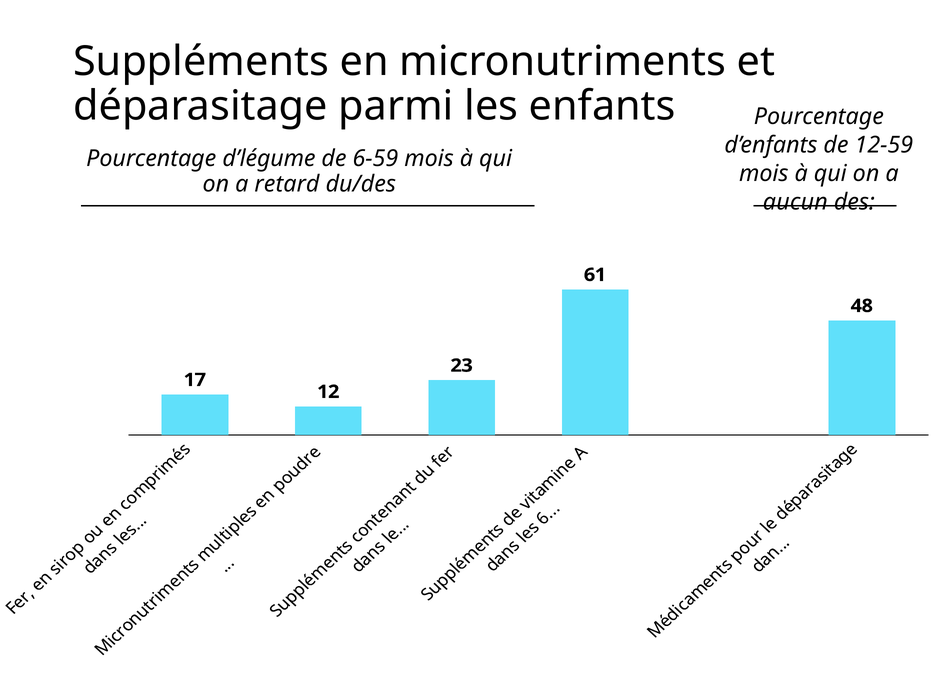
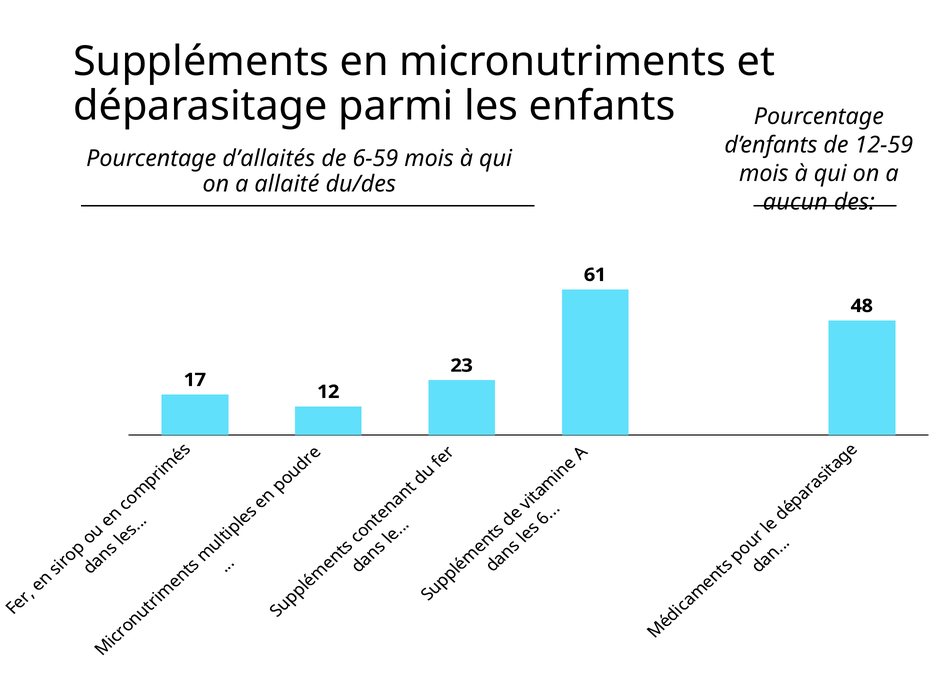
d’légume: d’légume -> d’allaités
retard: retard -> allaité
